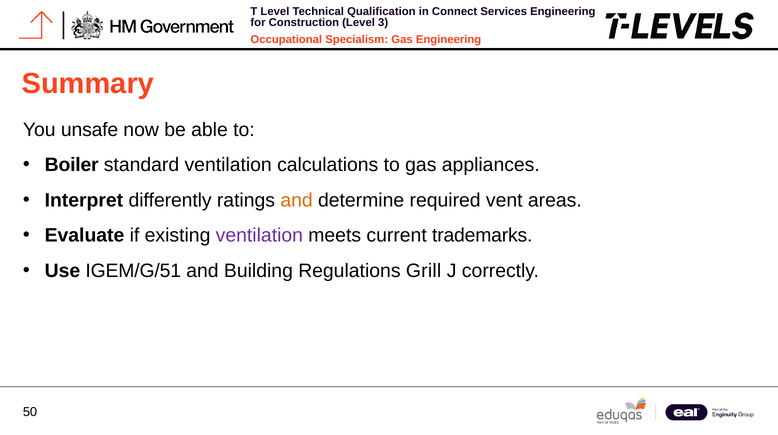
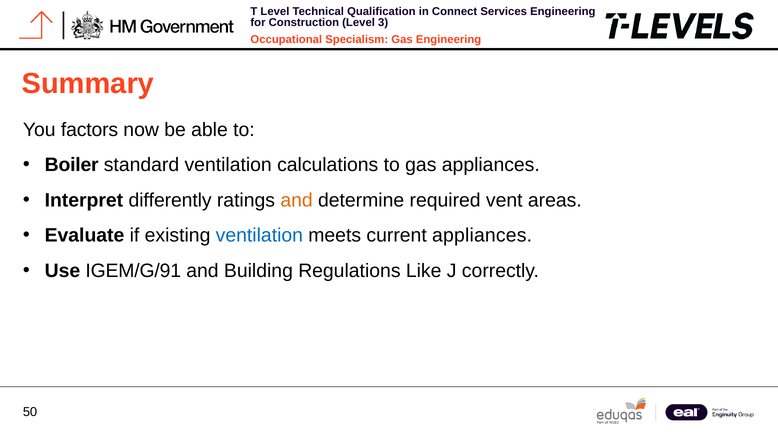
unsafe: unsafe -> factors
ventilation at (259, 235) colour: purple -> blue
current trademarks: trademarks -> appliances
IGEM/G/51: IGEM/G/51 -> IGEM/G/91
Grill: Grill -> Like
